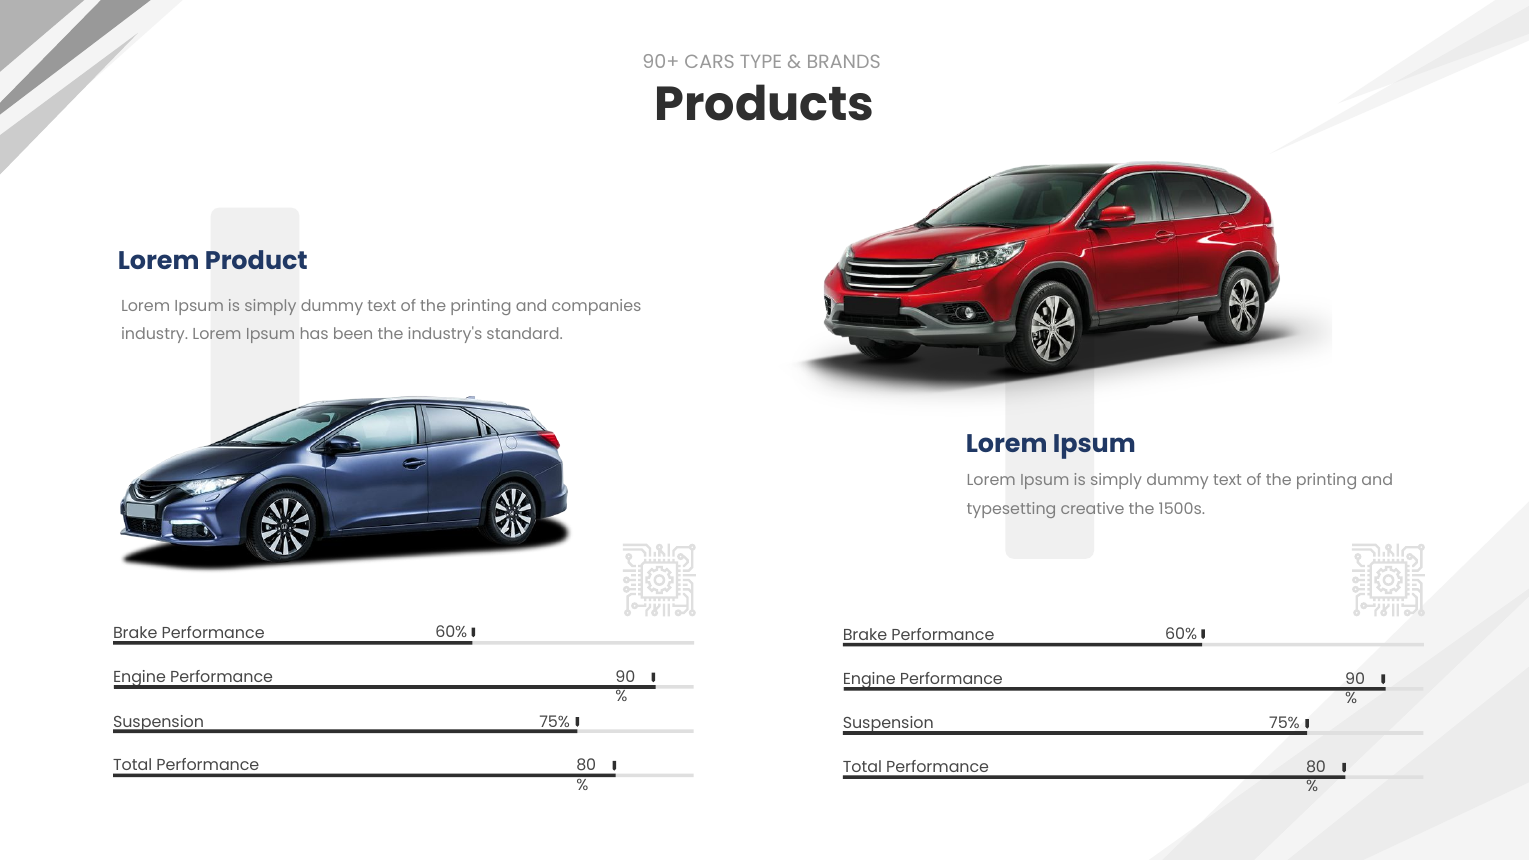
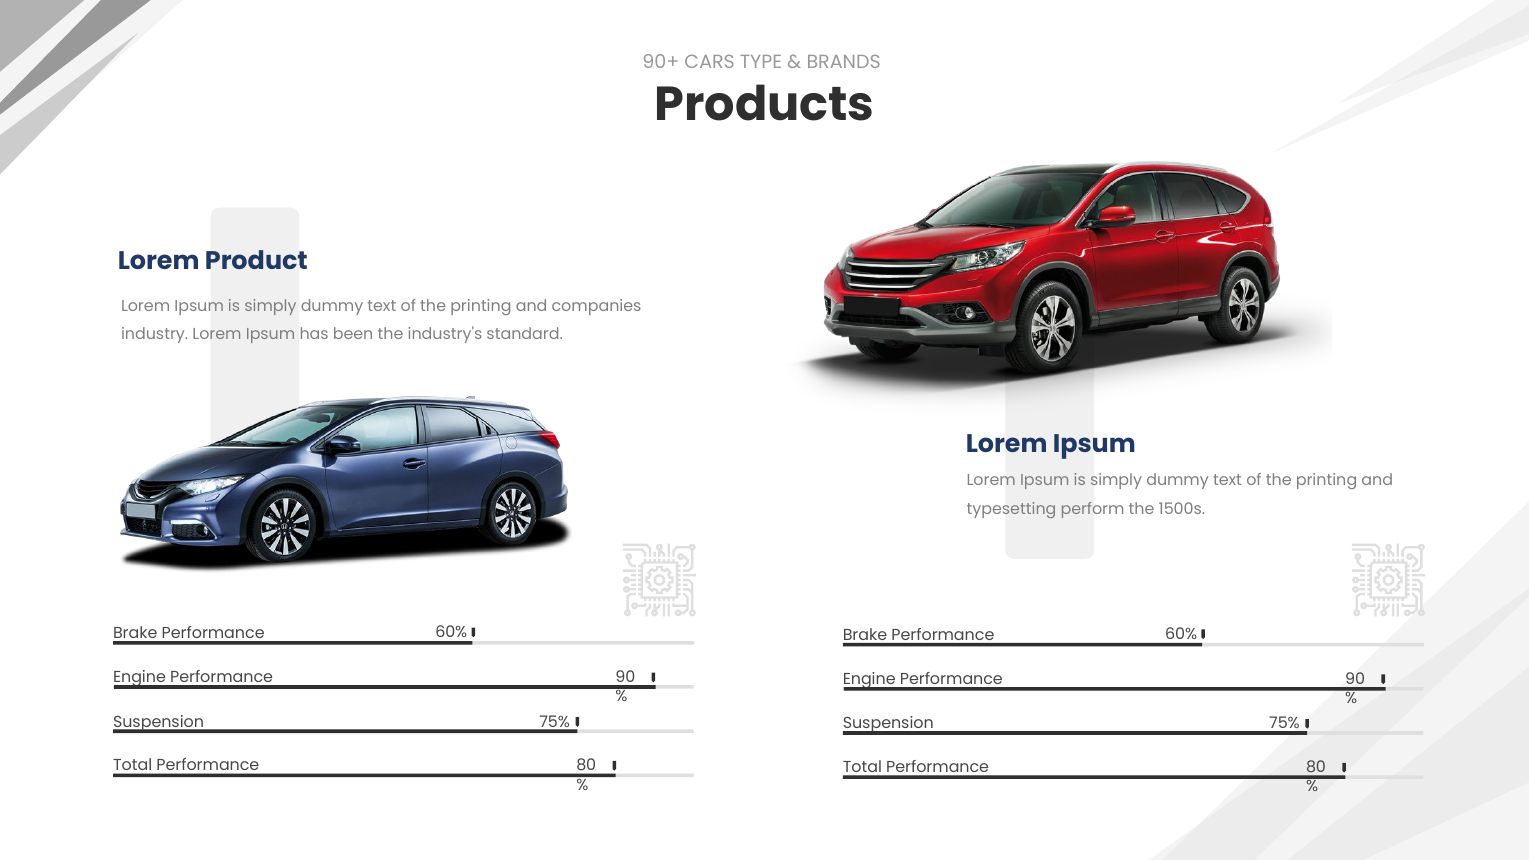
creative: creative -> perform
